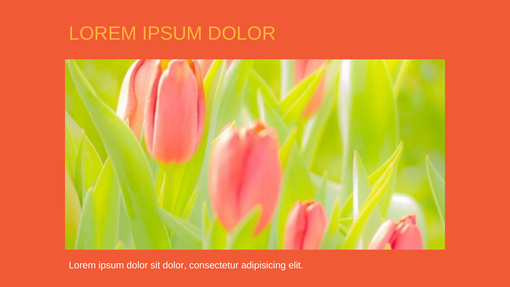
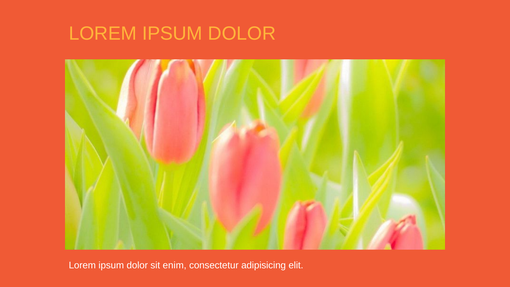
sit dolor: dolor -> enim
